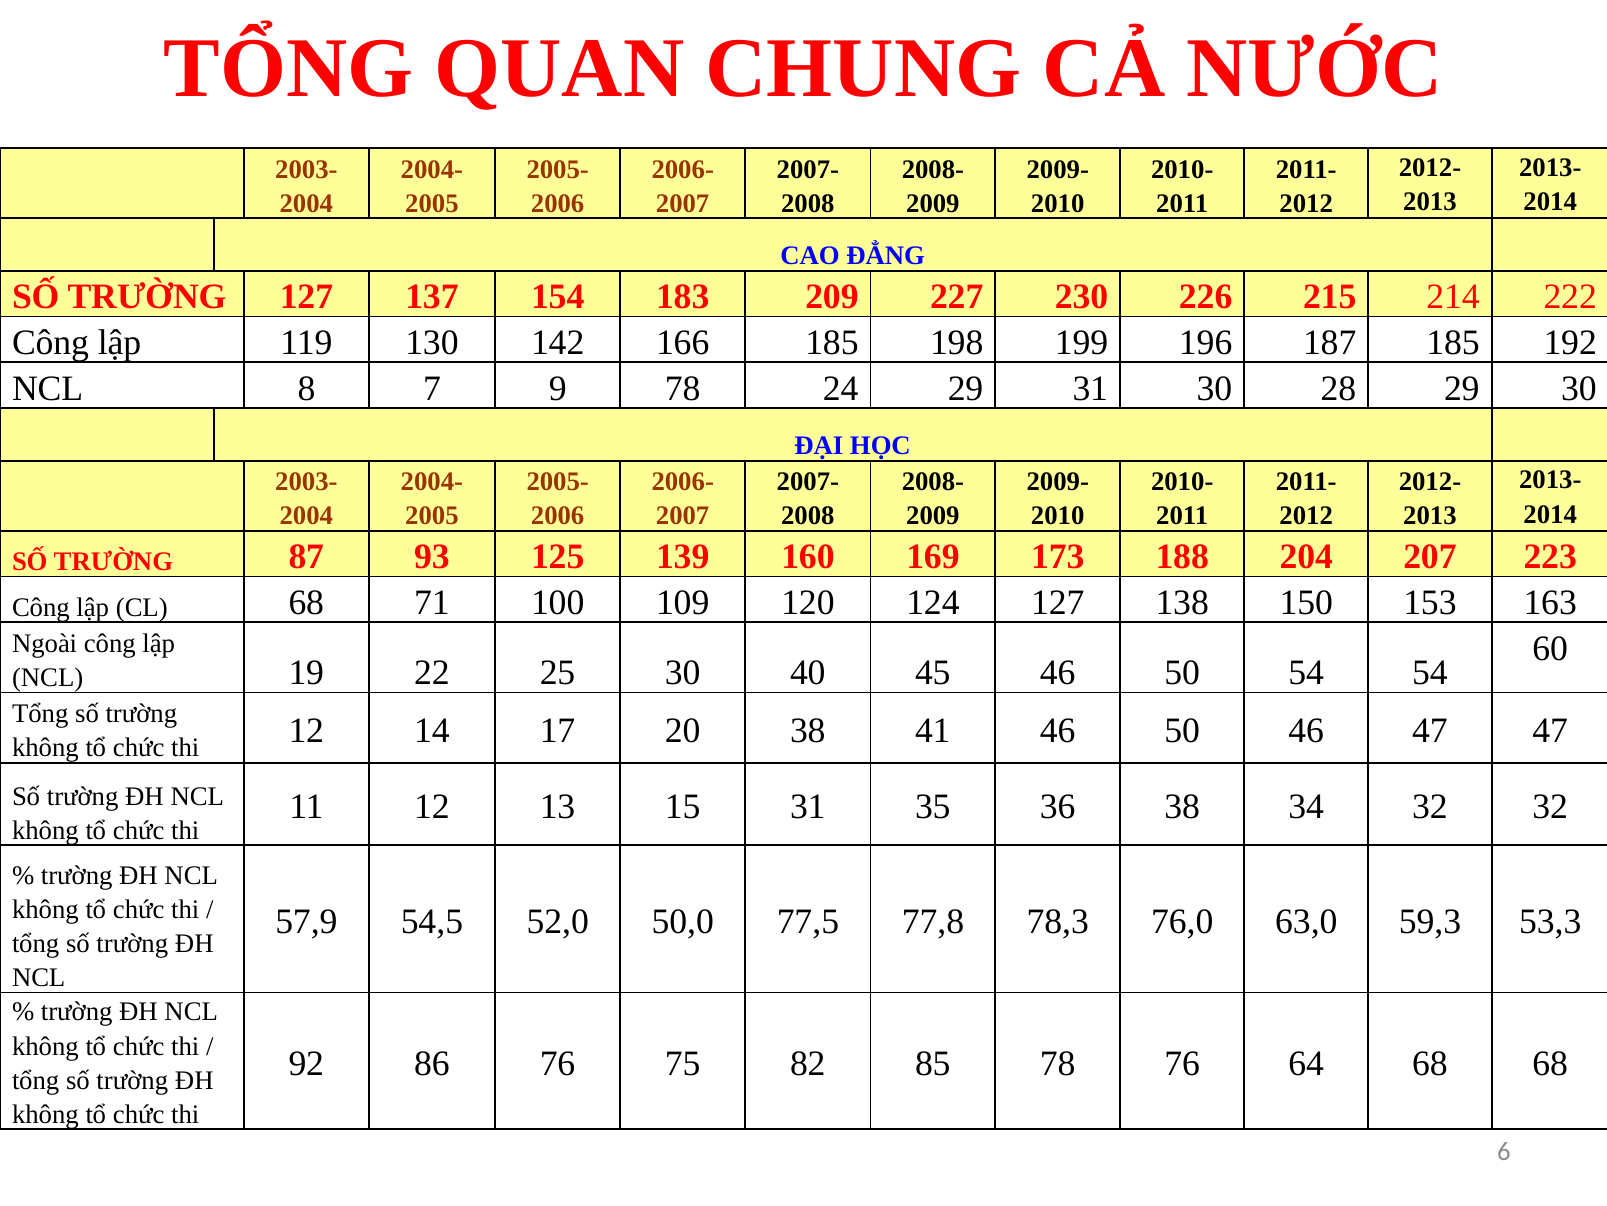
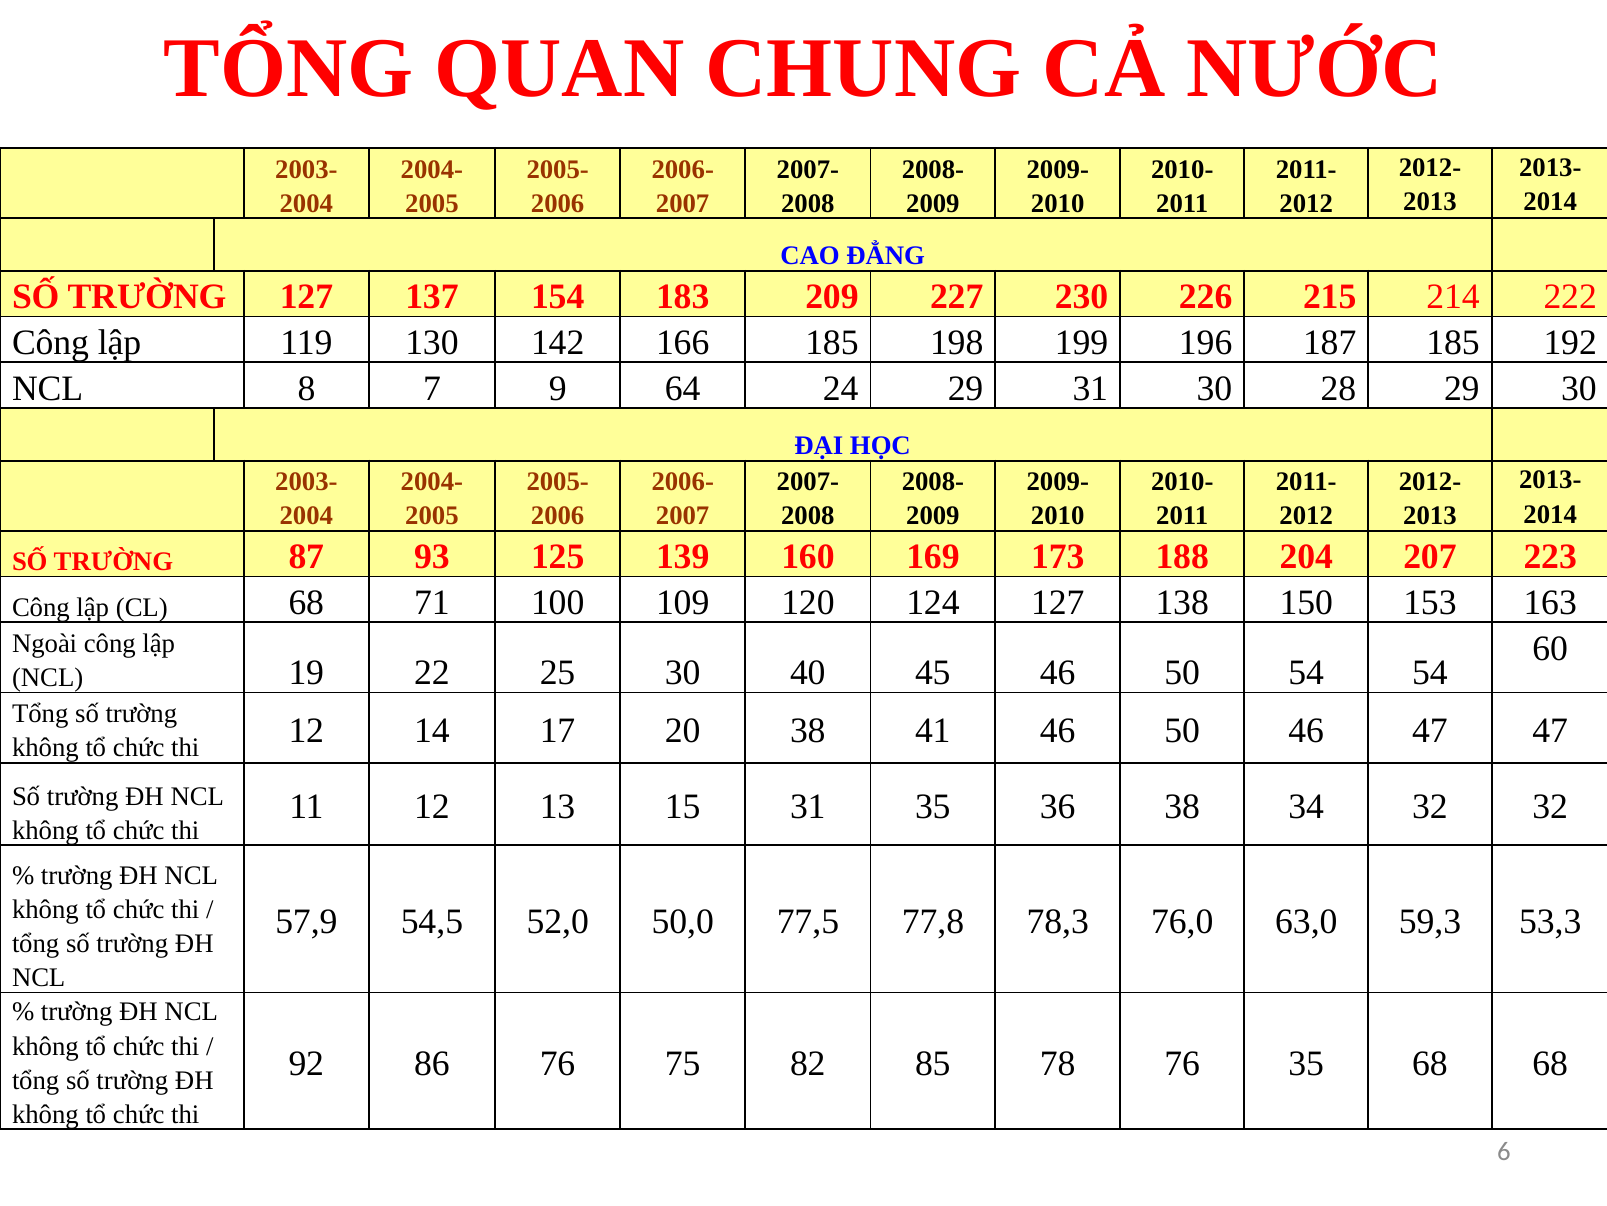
9 78: 78 -> 64
76 64: 64 -> 35
